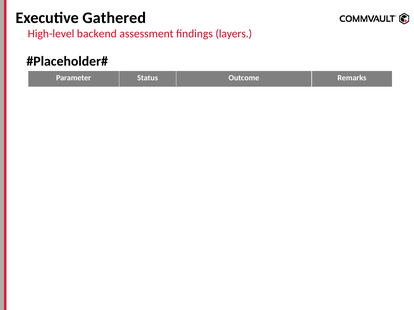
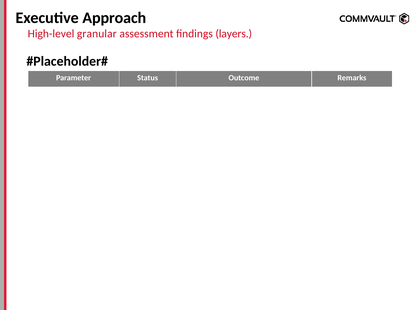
Gathered: Gathered -> Approach
backend: backend -> granular
